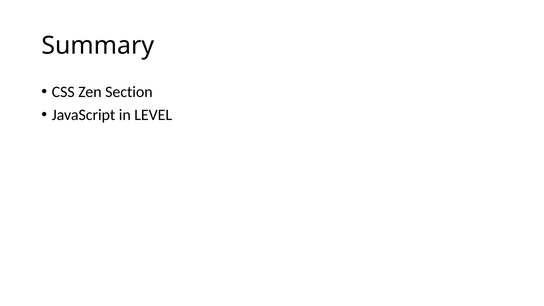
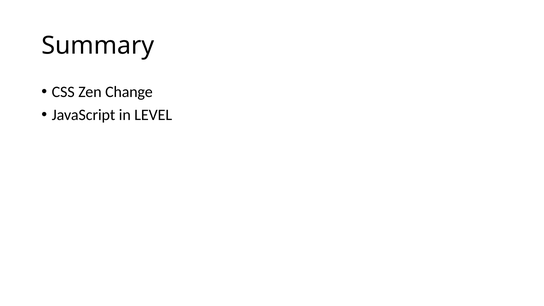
Section: Section -> Change
